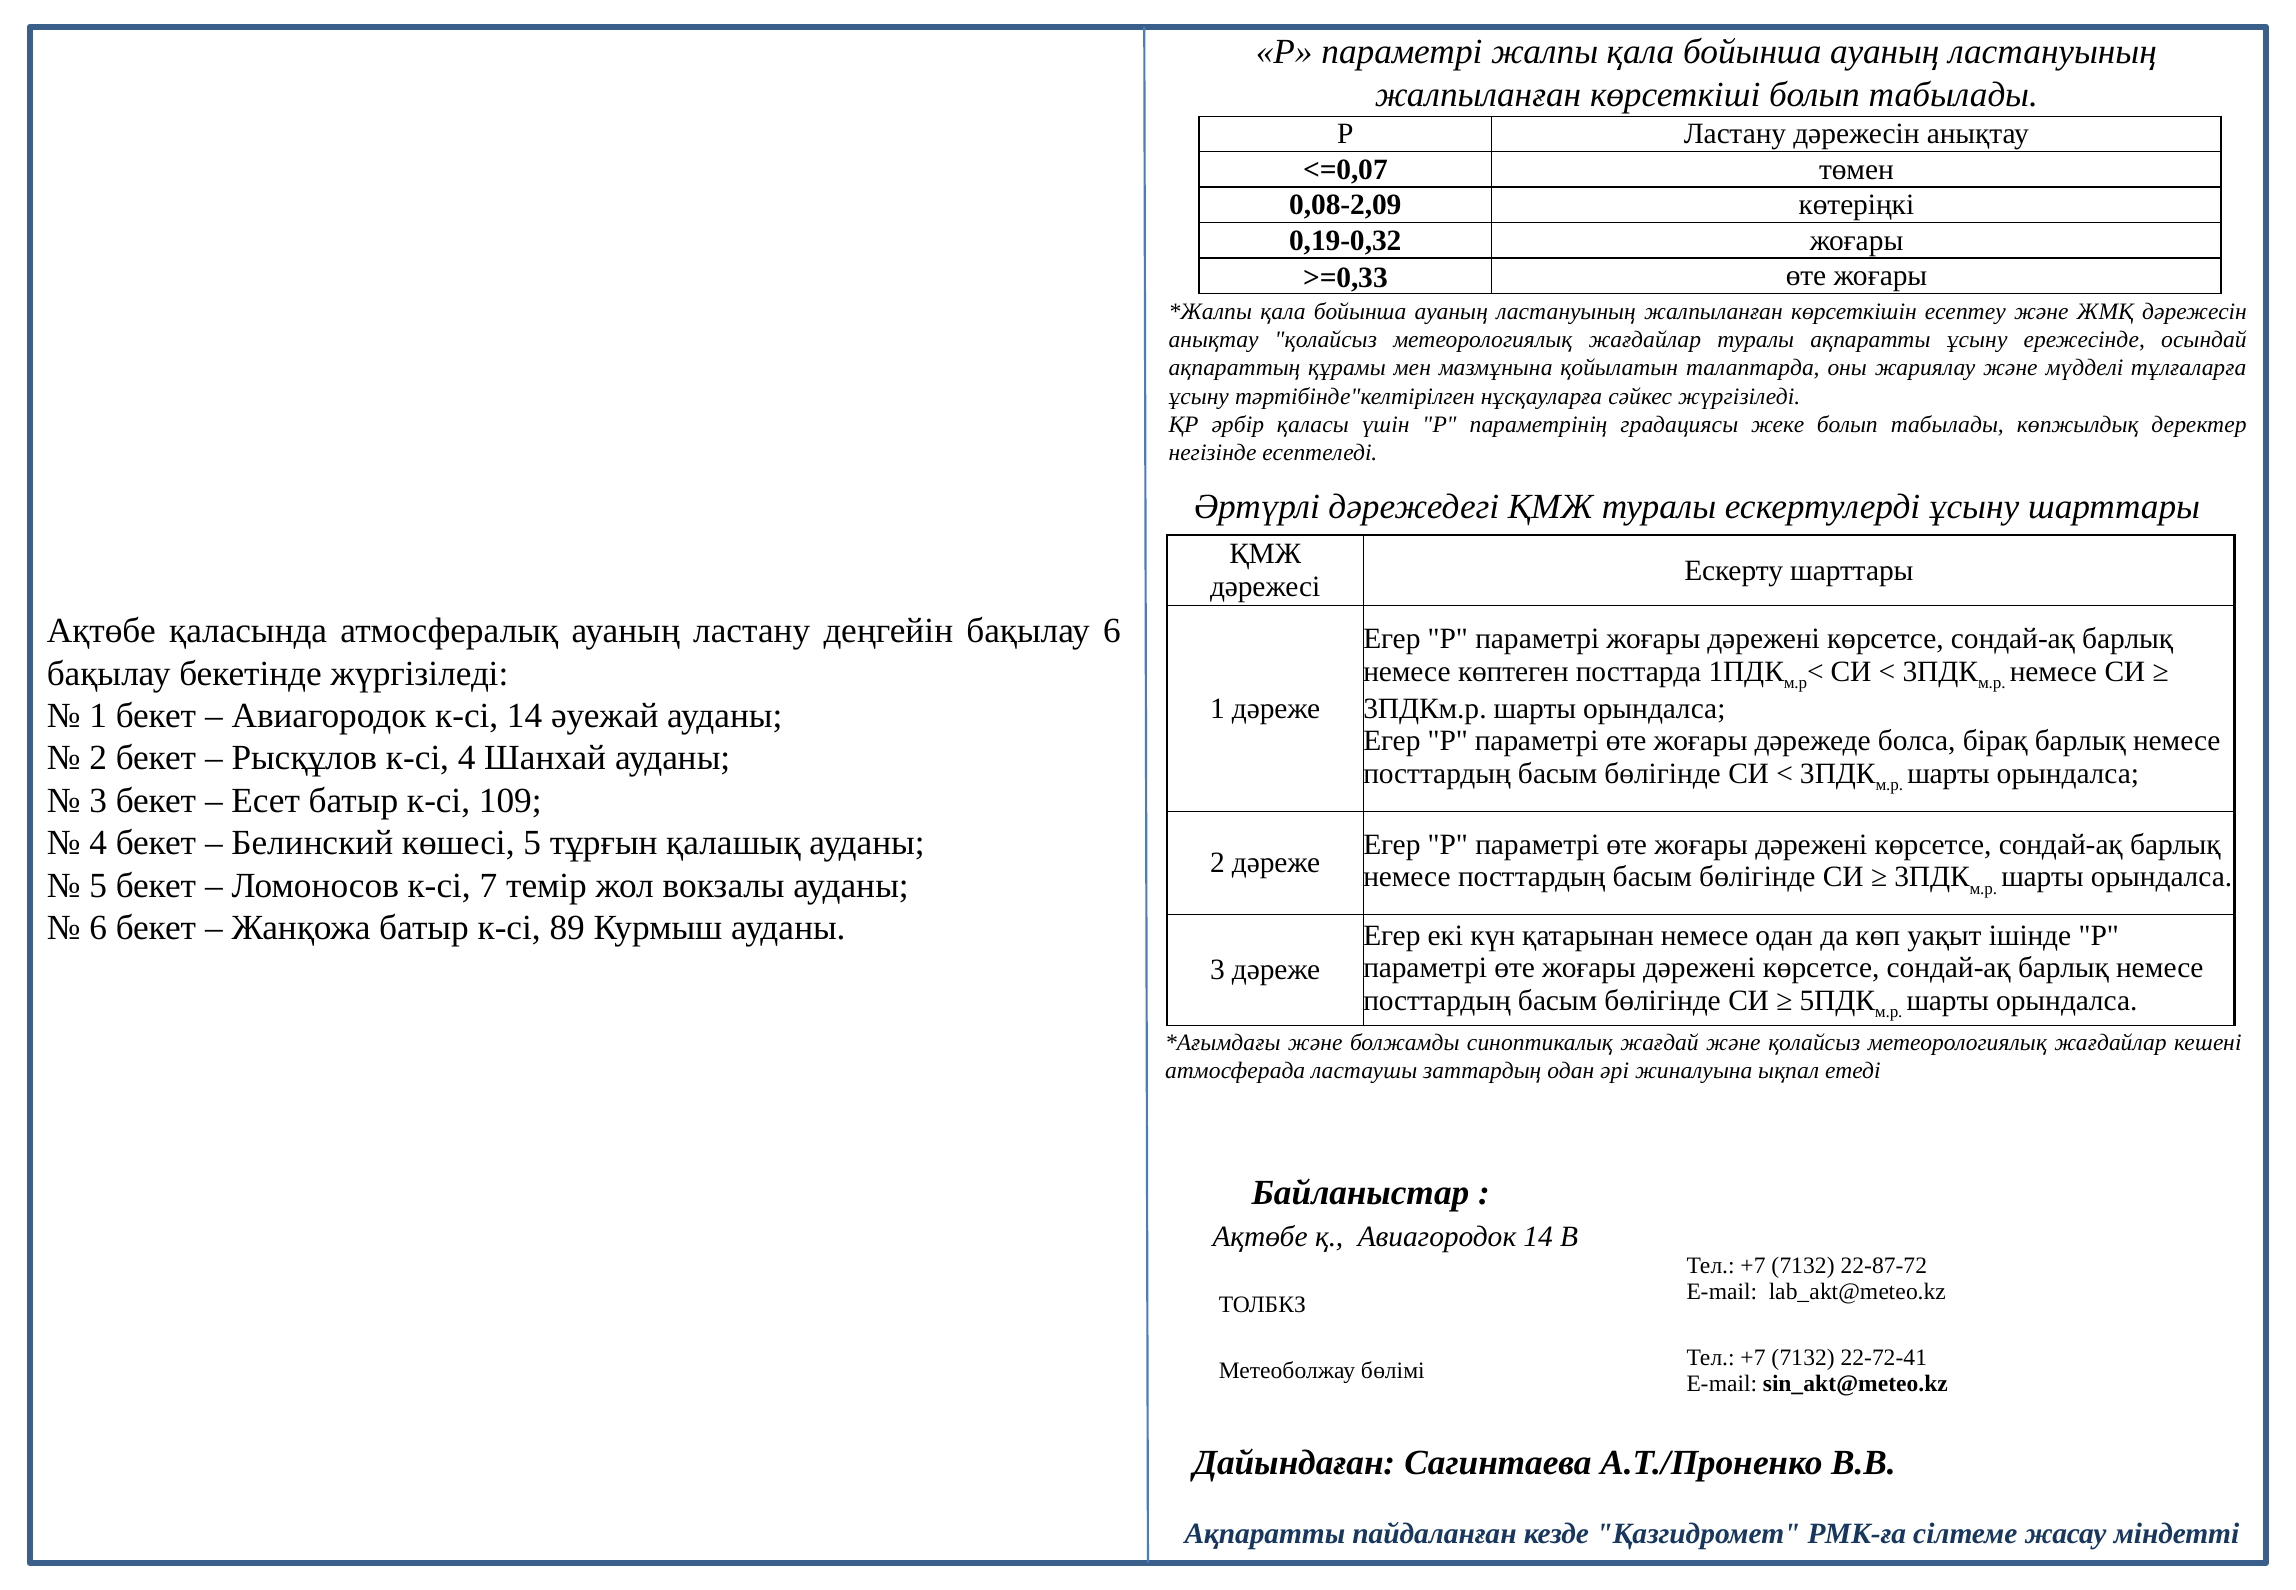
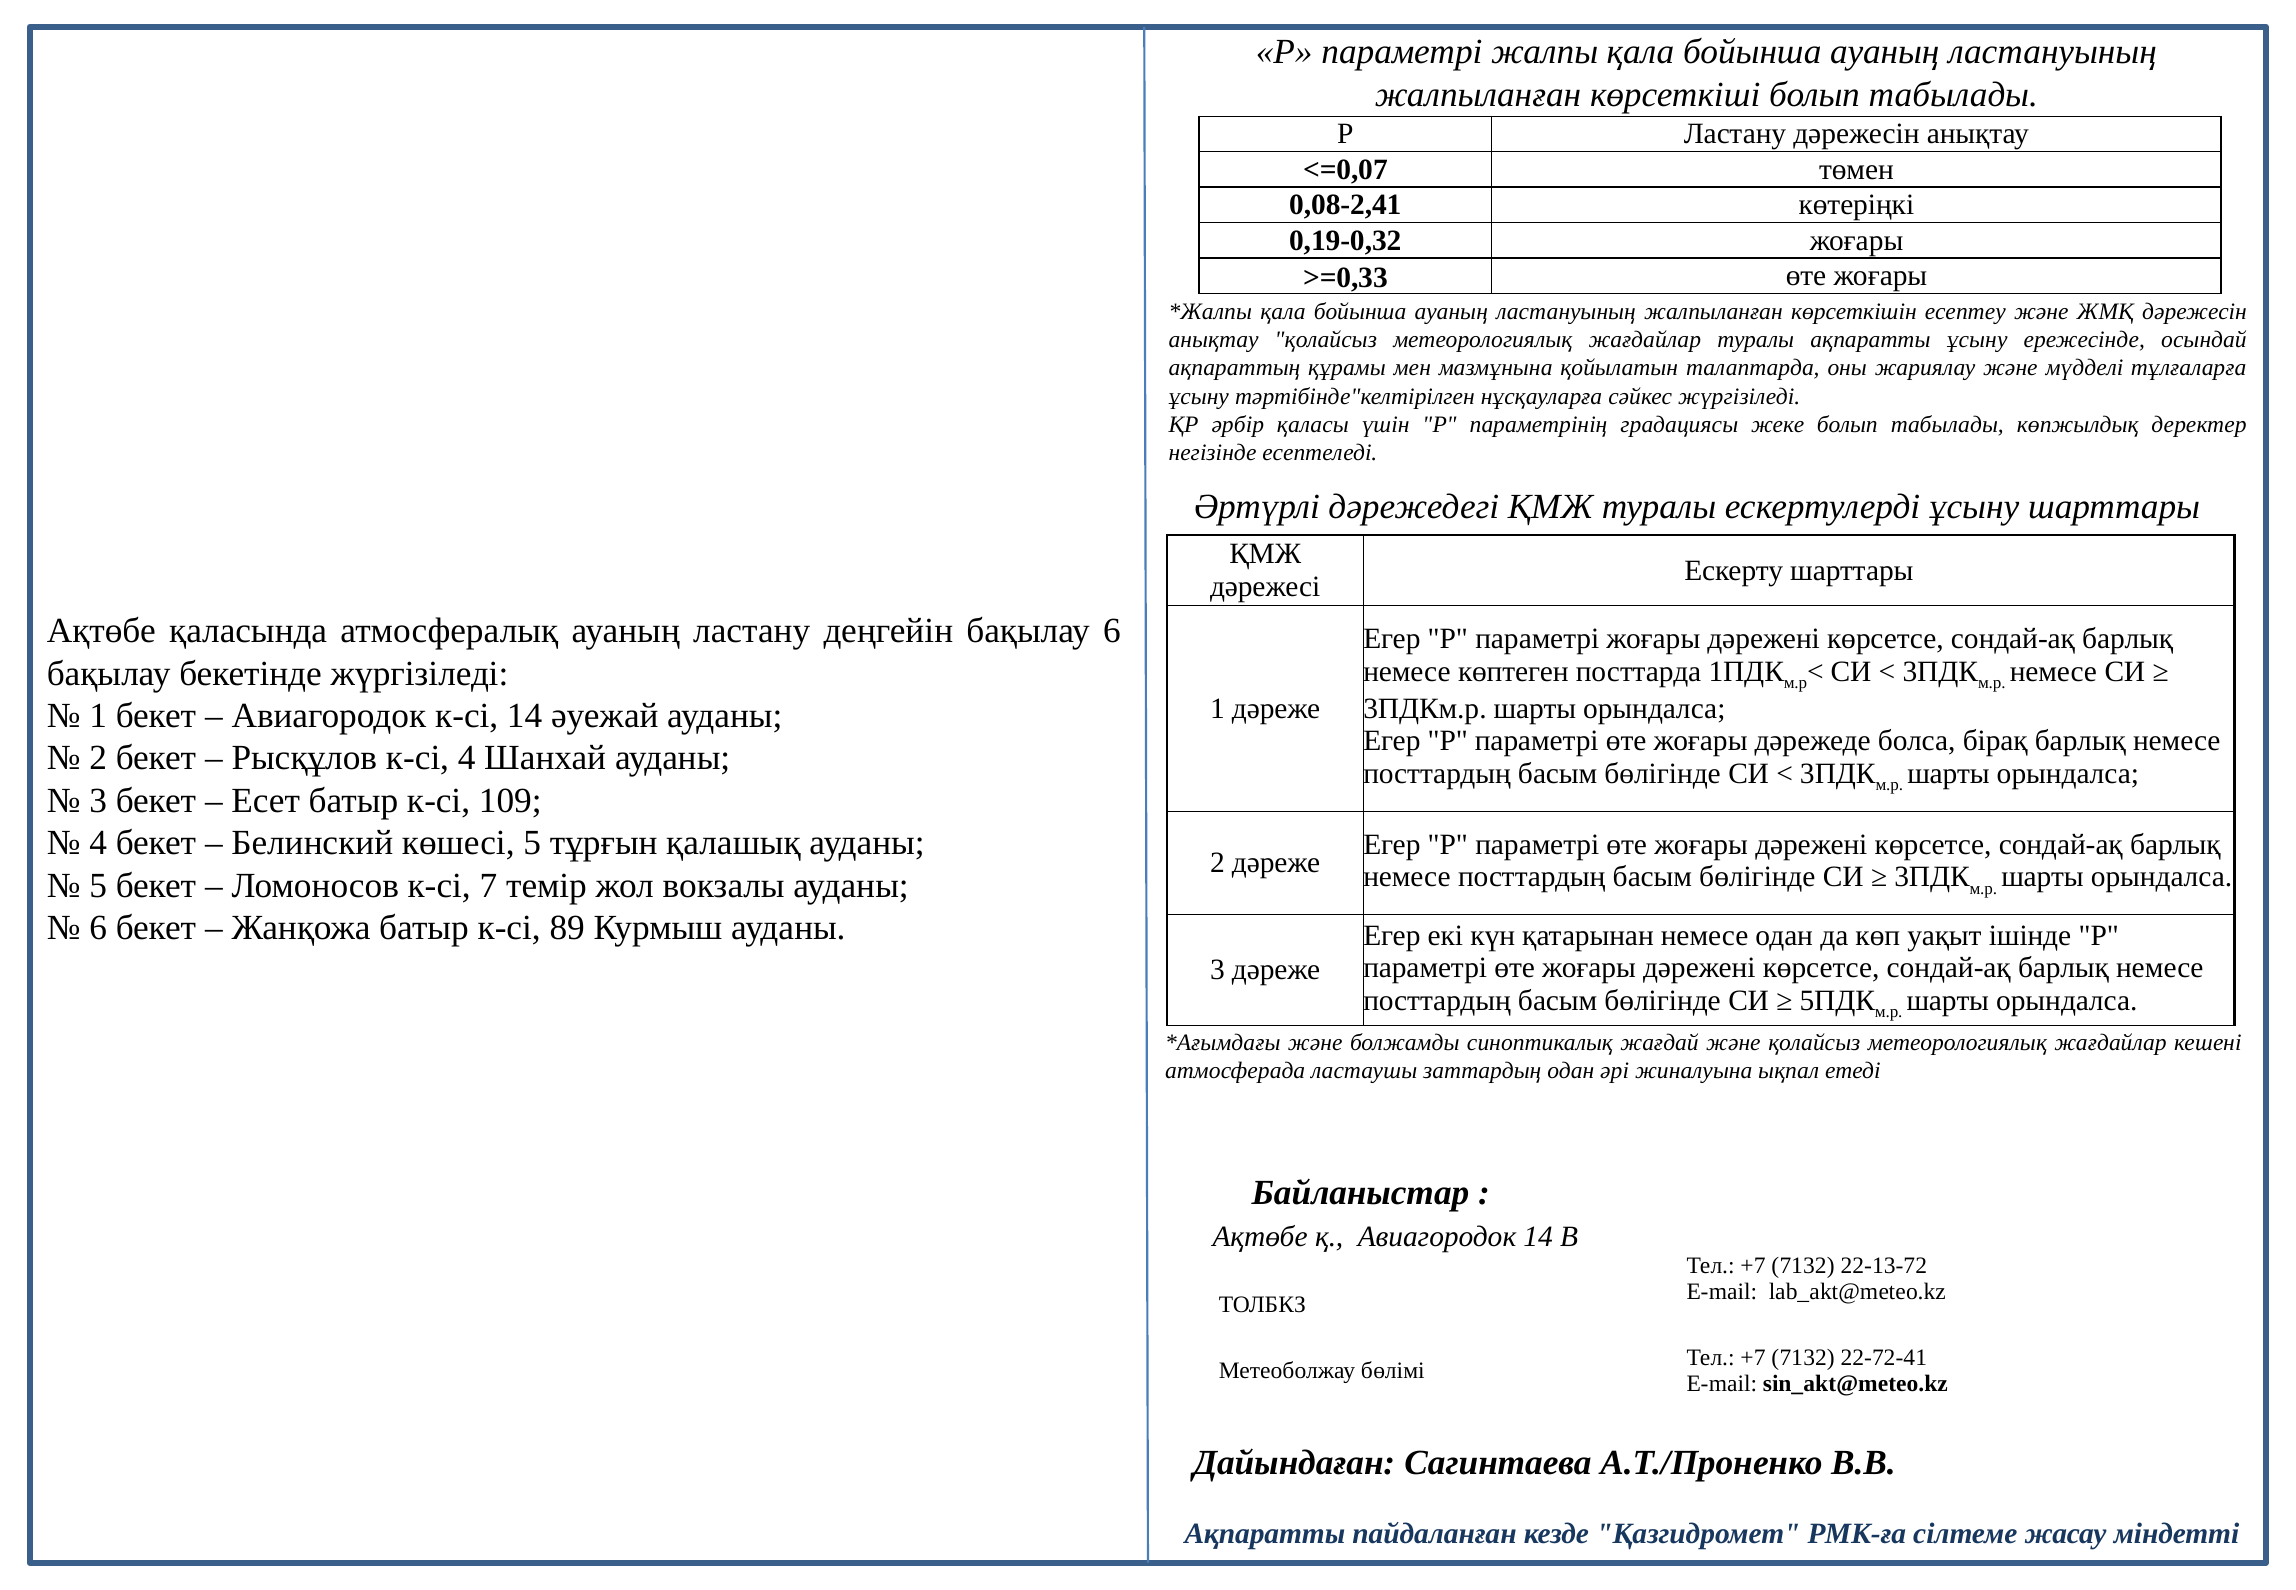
0,08-2,09: 0,08-2,09 -> 0,08-2,41
22-87-72: 22-87-72 -> 22-13-72
